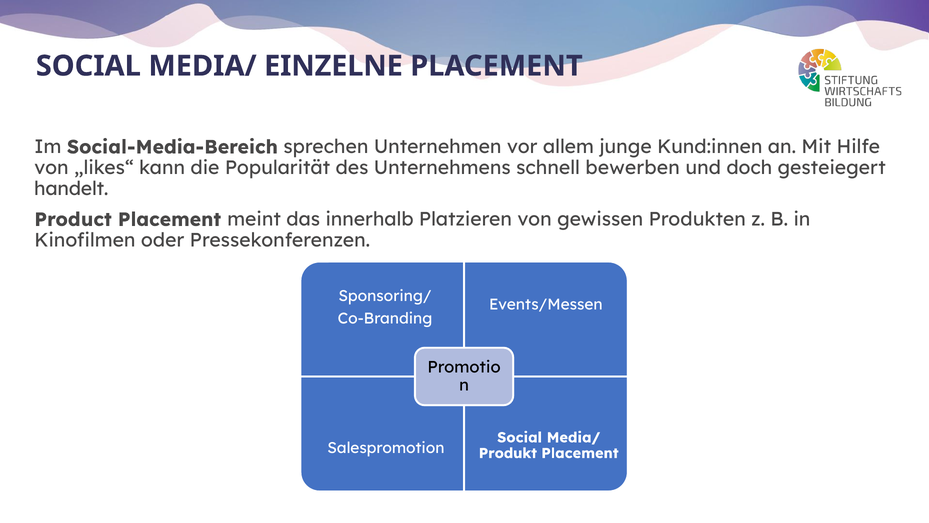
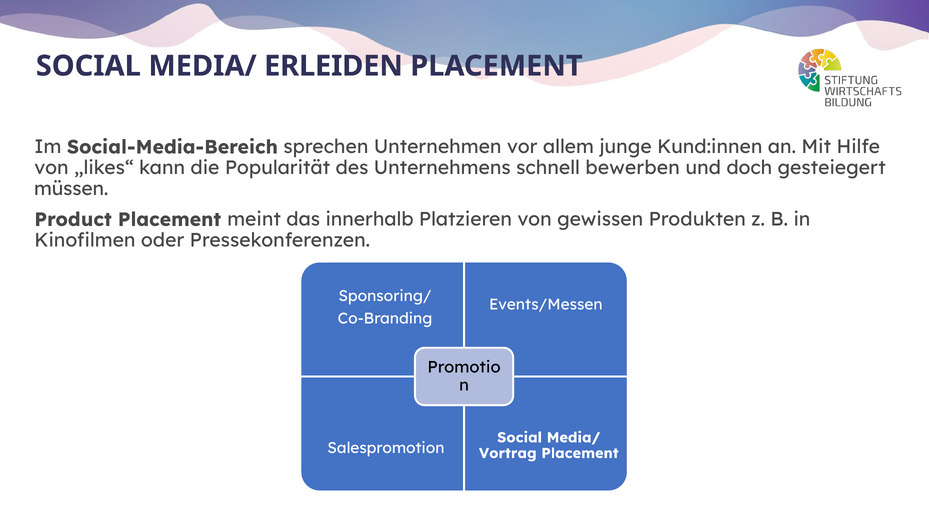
EINZELNE: EINZELNE -> ERLEIDEN
handelt: handelt -> müssen
Produkt: Produkt -> Vortrag
